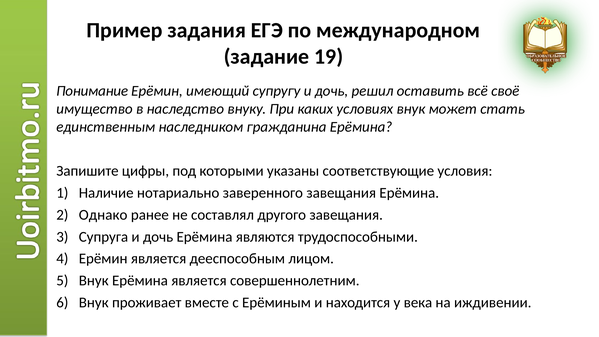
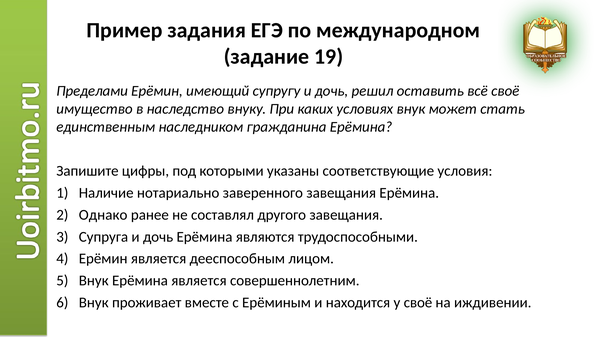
Понимание: Понимание -> Пределами
у века: века -> своё
